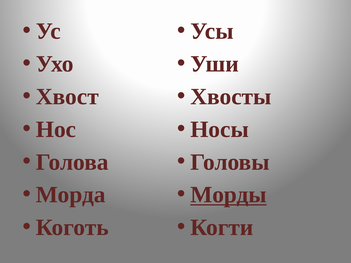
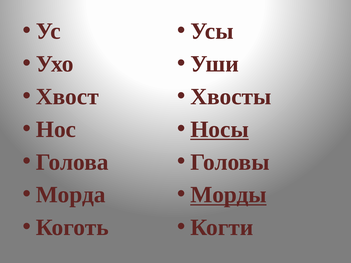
Носы underline: none -> present
